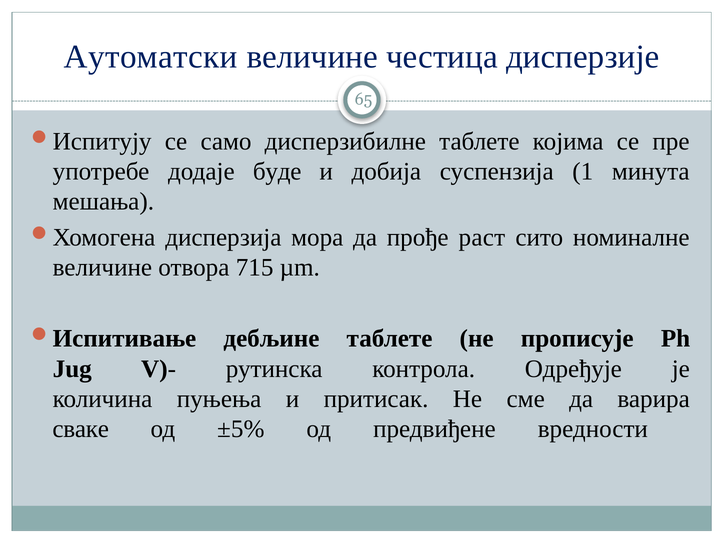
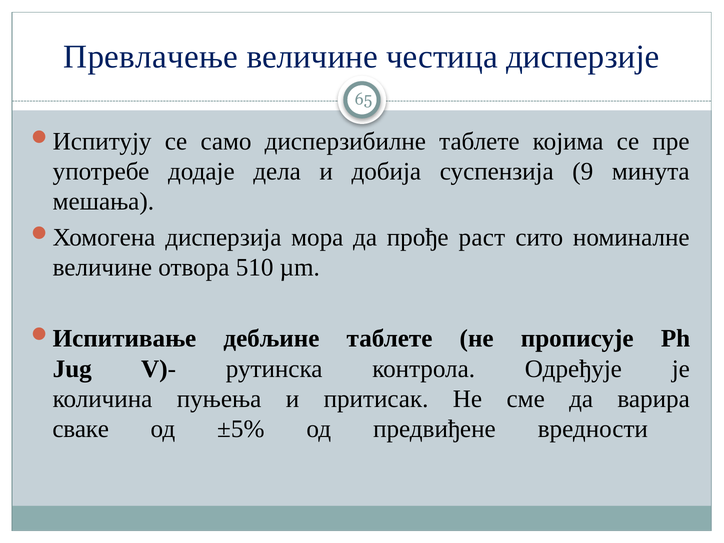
Аутоматски: Аутоматски -> Превлачење
буде: буде -> дела
1: 1 -> 9
715: 715 -> 510
